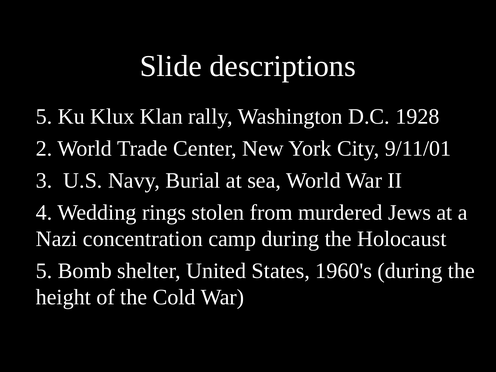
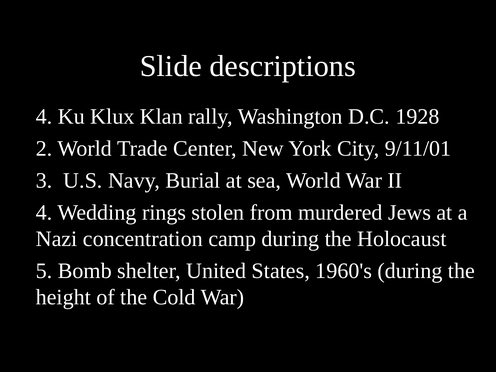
5 at (44, 117): 5 -> 4
